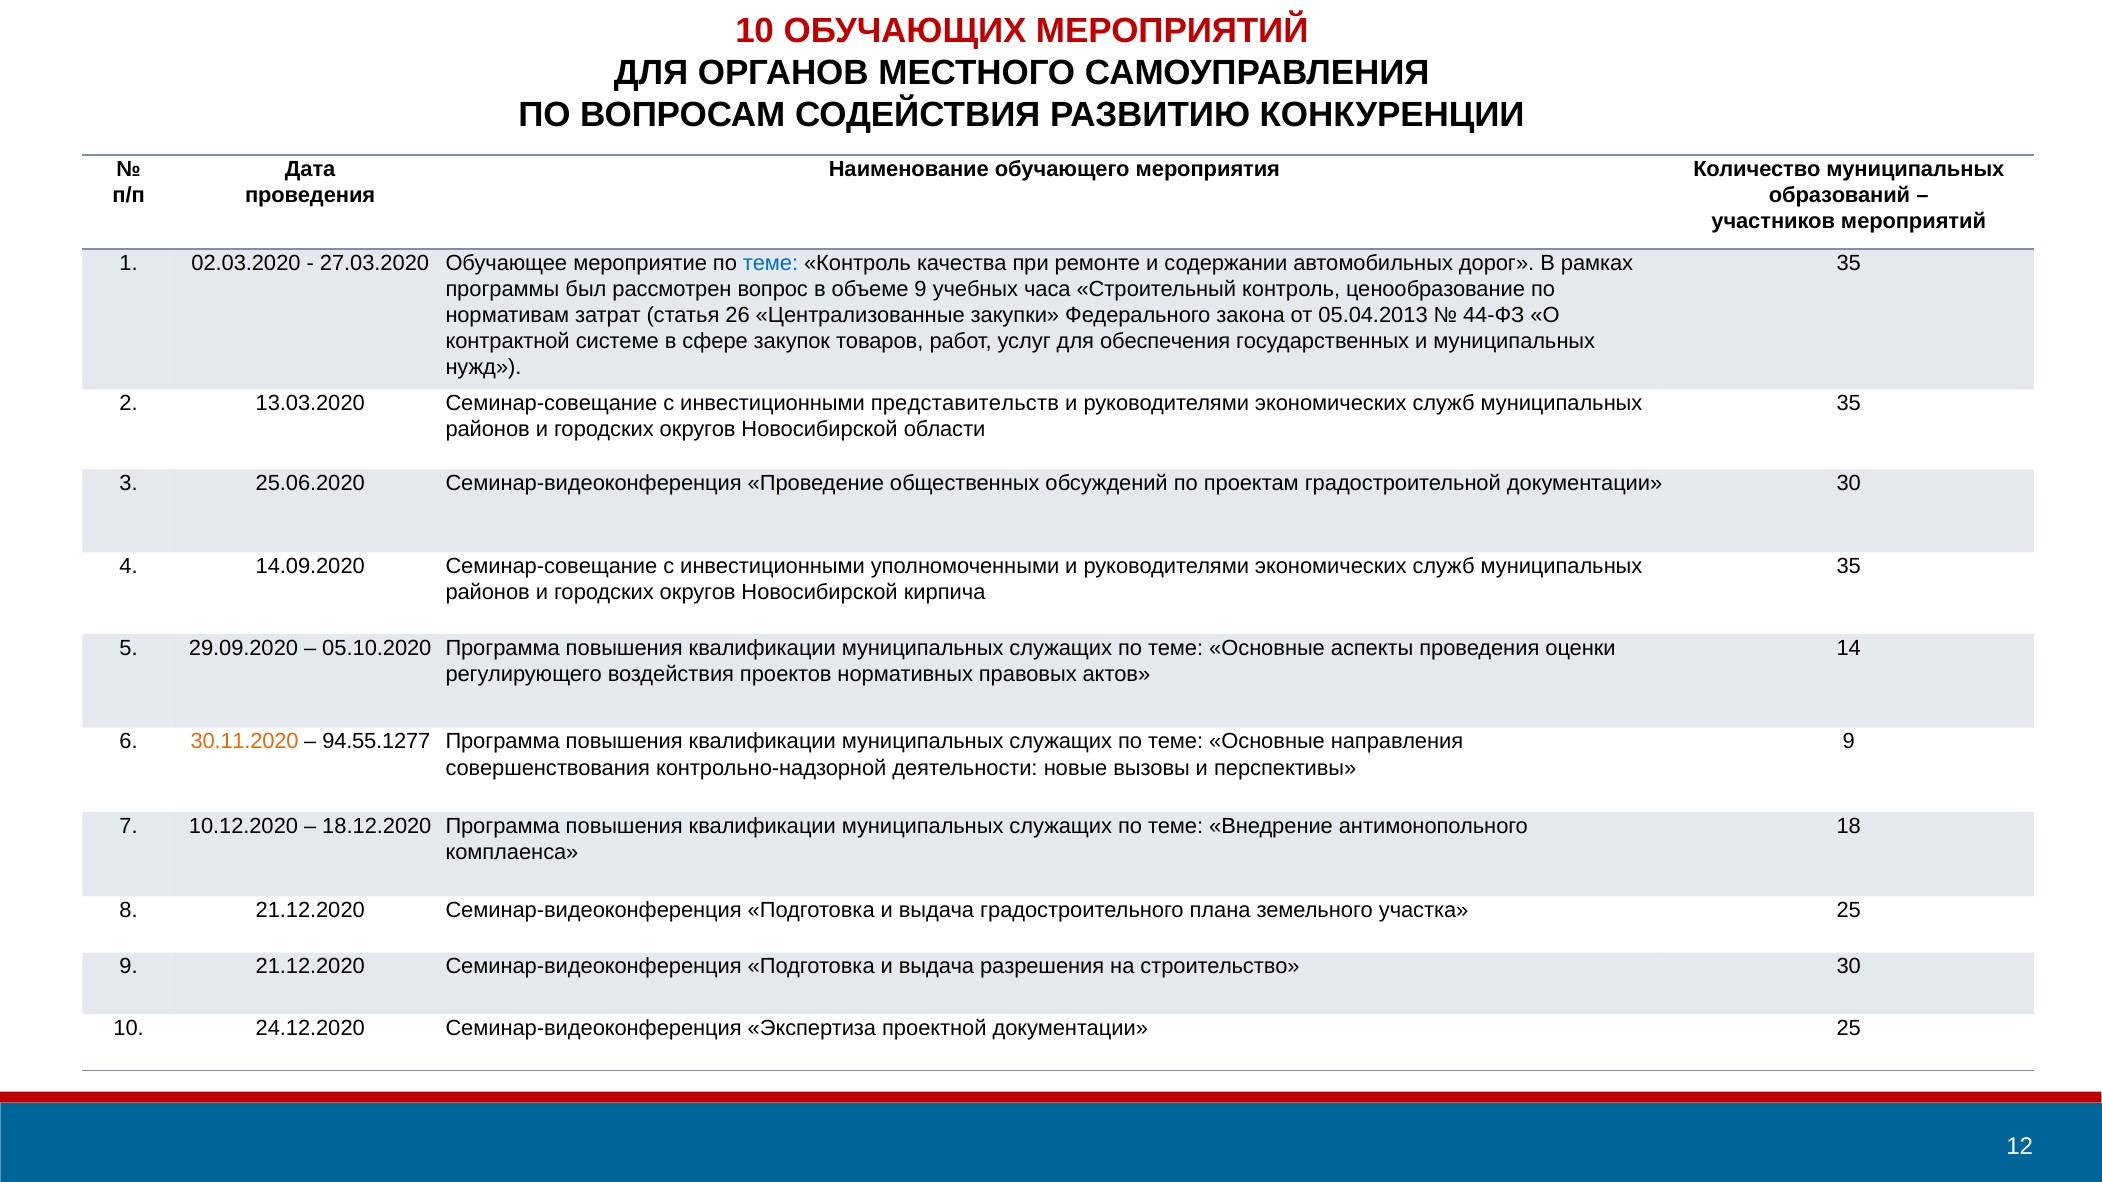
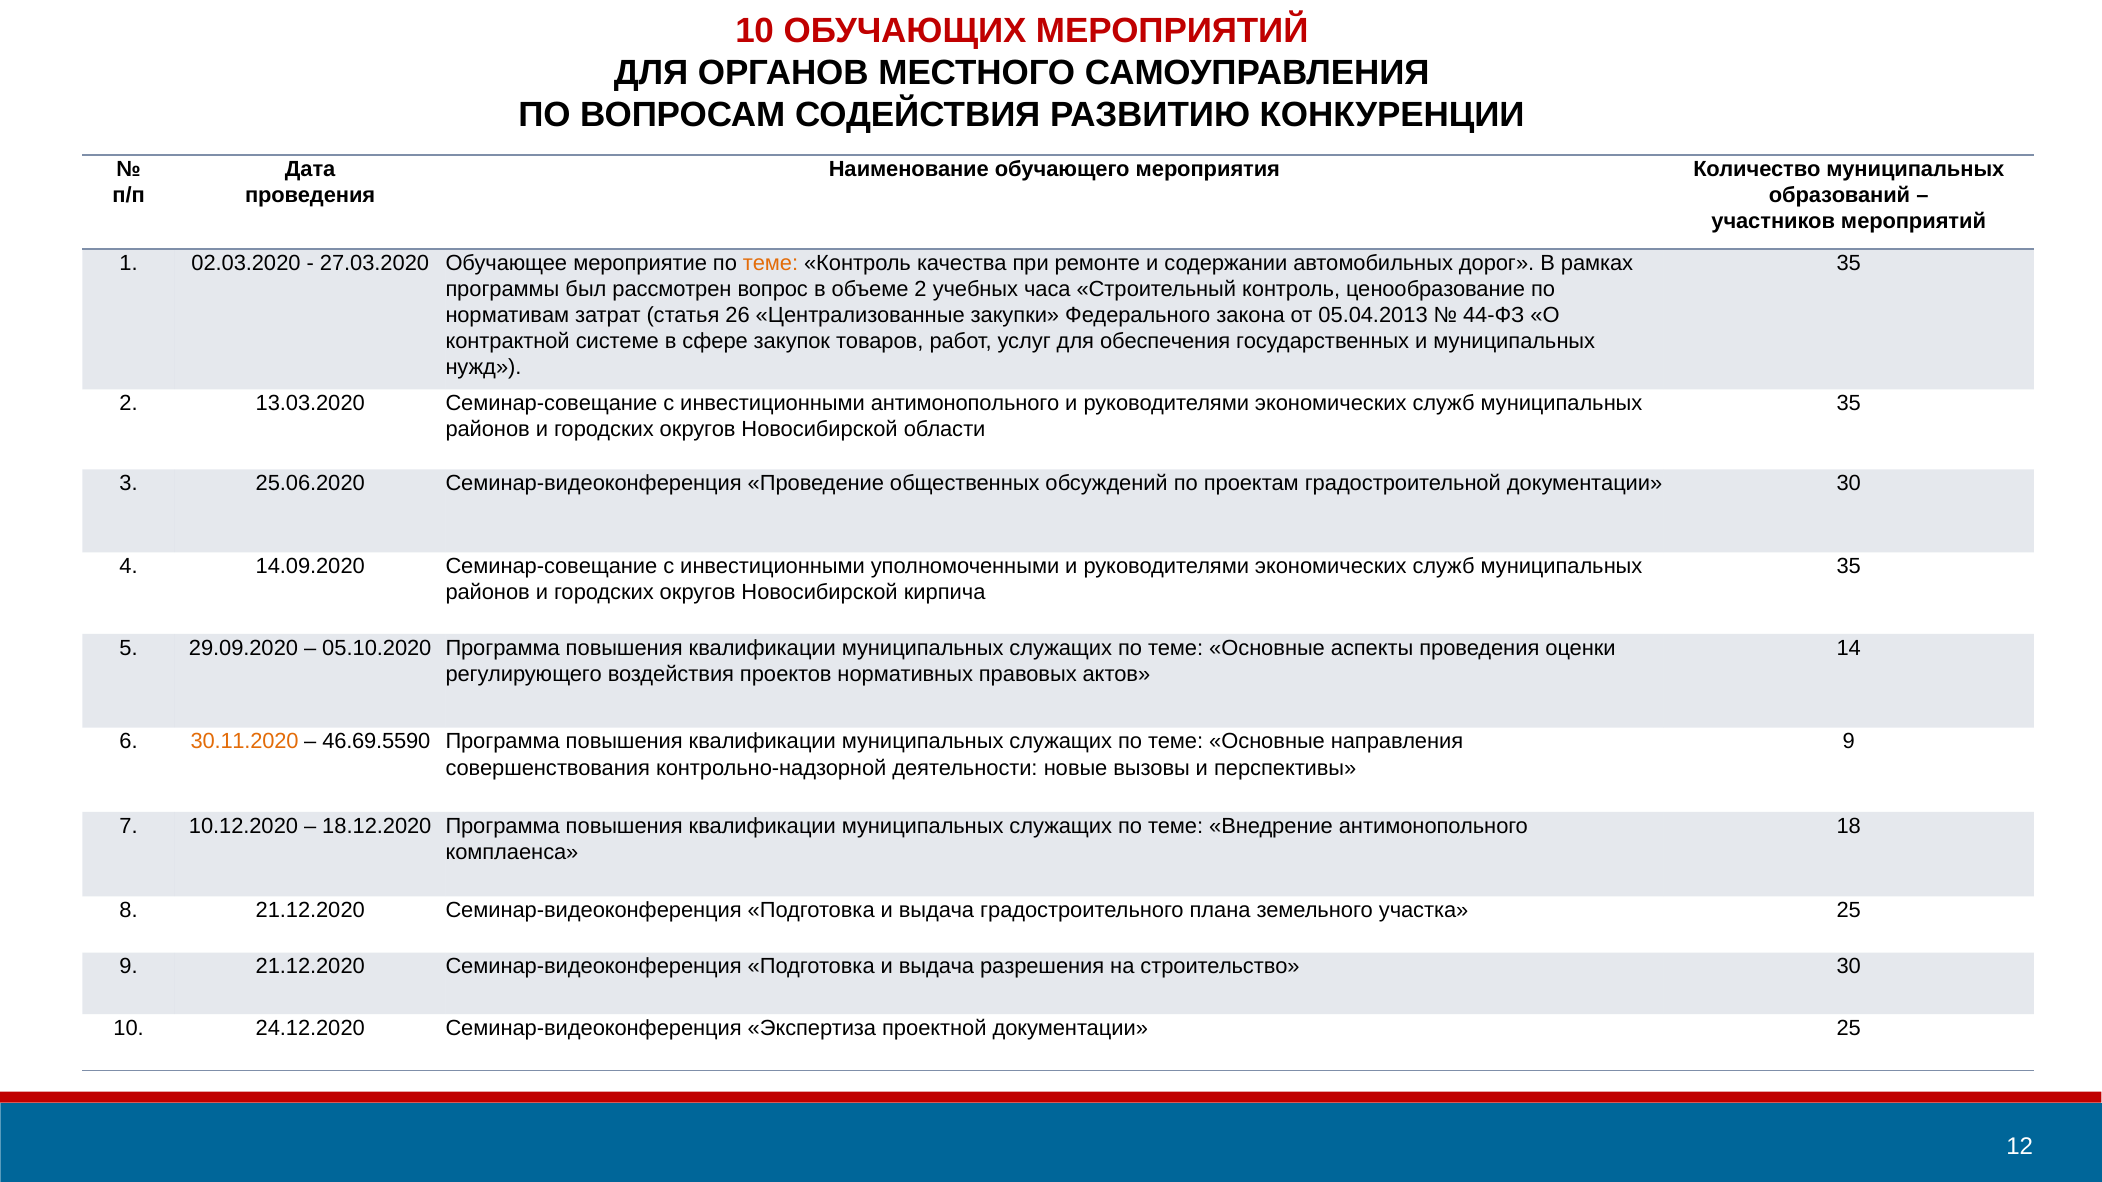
теме at (771, 263) colour: blue -> orange
объеме 9: 9 -> 2
инвестиционными представительств: представительств -> антимонопольного
94.55.1277: 94.55.1277 -> 46.69.5590
